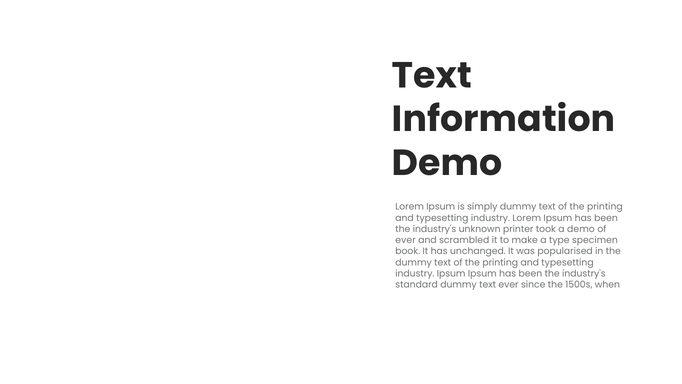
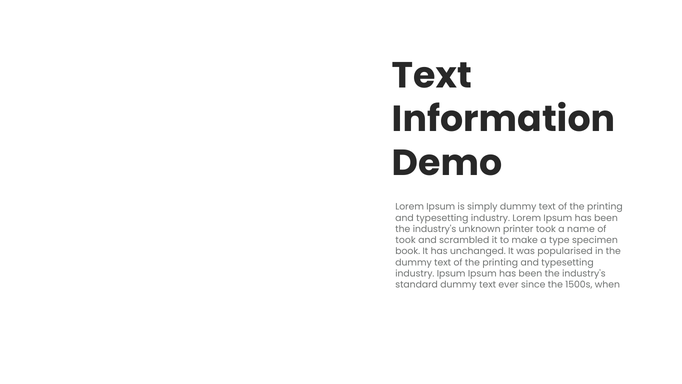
a demo: demo -> name
ever at (406, 240): ever -> took
